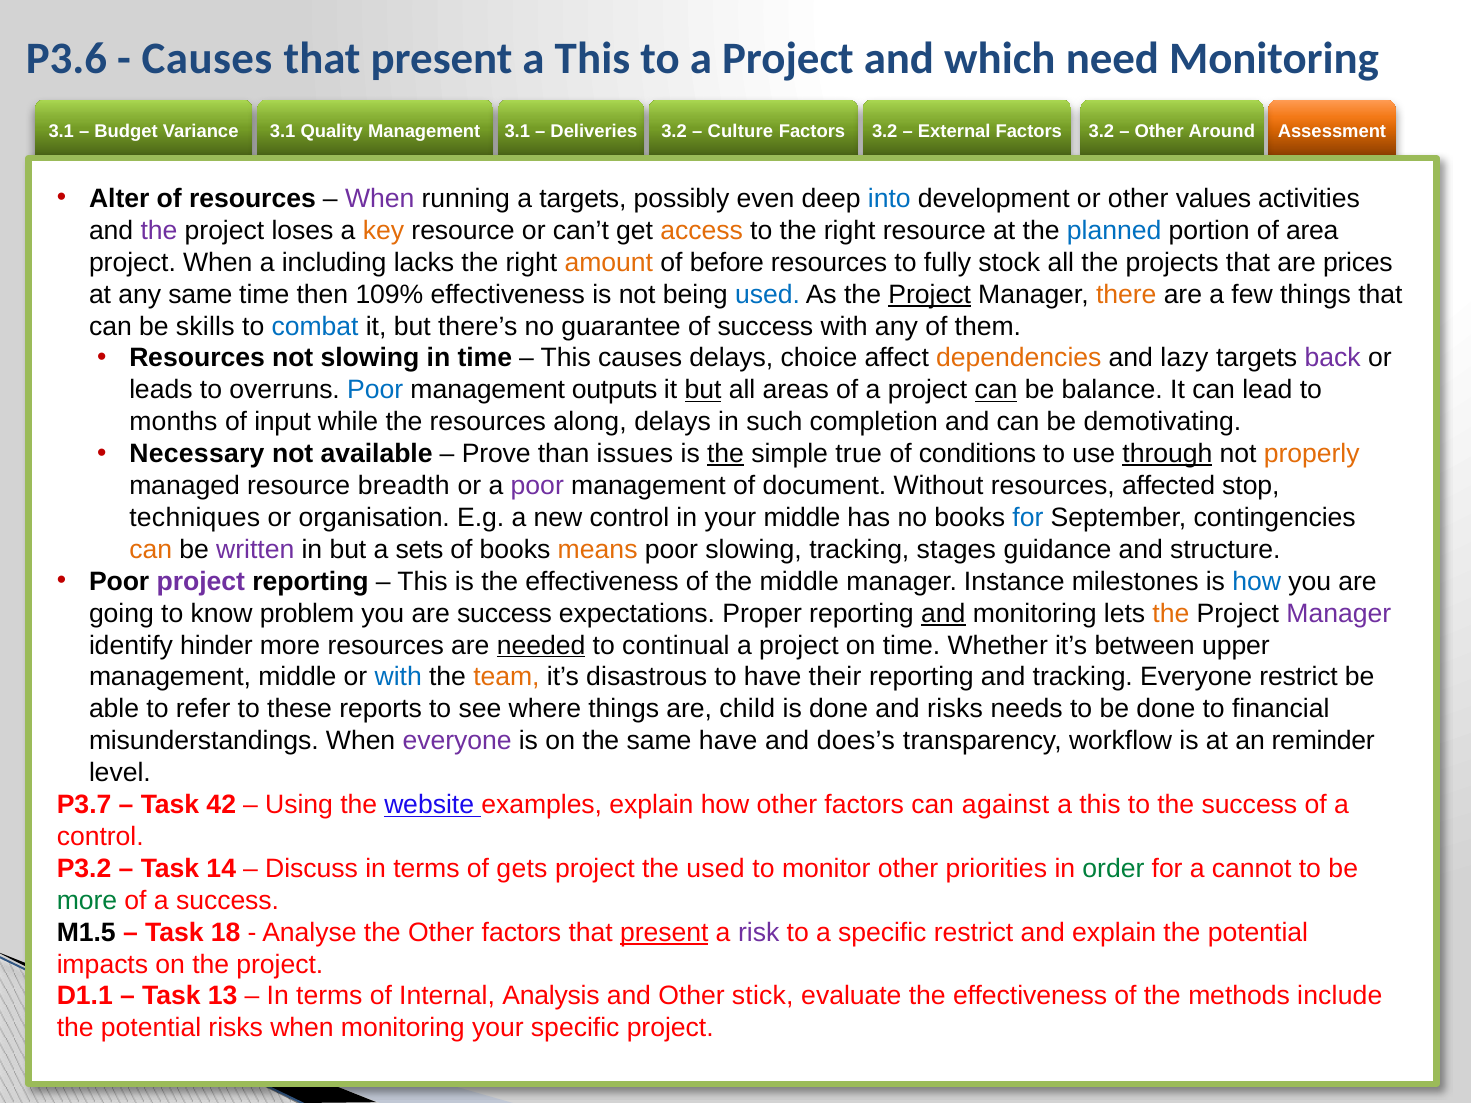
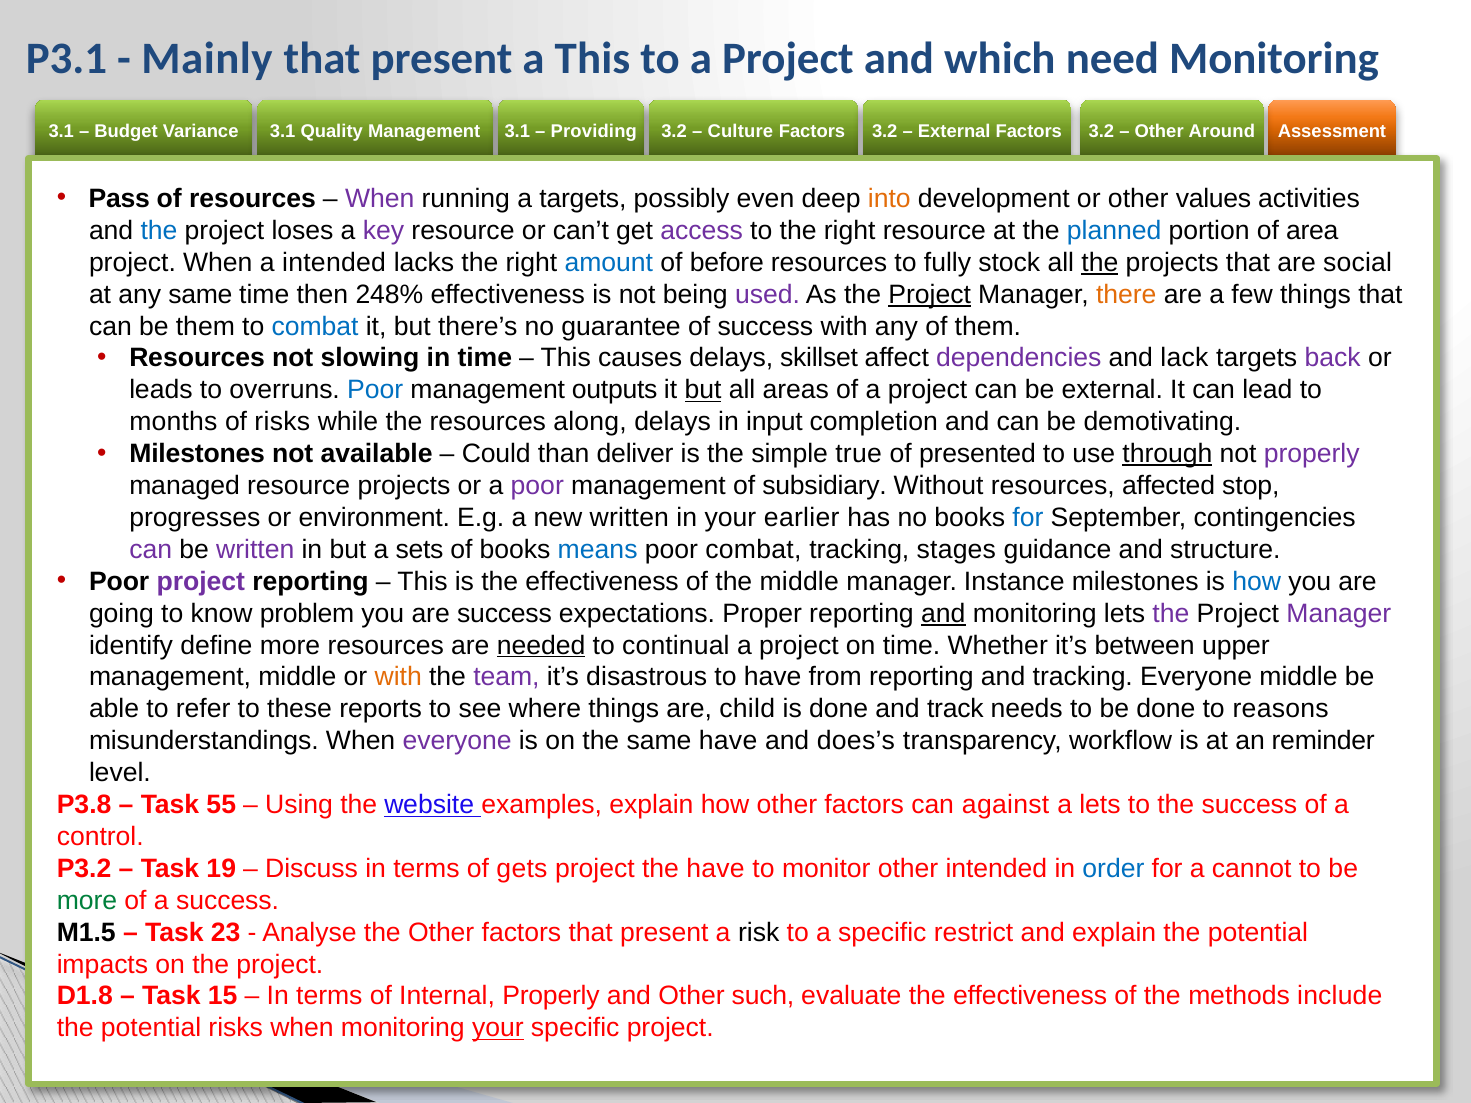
P3.6: P3.6 -> P3.1
Causes at (207, 59): Causes -> Mainly
Deliveries: Deliveries -> Providing
Alter: Alter -> Pass
into colour: blue -> orange
the at (159, 231) colour: purple -> blue
key colour: orange -> purple
access colour: orange -> purple
a including: including -> intended
amount colour: orange -> blue
the at (1100, 262) underline: none -> present
prices: prices -> social
109%: 109% -> 248%
used at (767, 294) colour: blue -> purple
be skills: skills -> them
choice: choice -> skillset
dependencies colour: orange -> purple
lazy: lazy -> lack
can at (996, 390) underline: present -> none
be balance: balance -> external
of input: input -> risks
such: such -> input
Necessary at (197, 454): Necessary -> Milestones
Prove: Prove -> Could
issues: issues -> deliver
the at (726, 454) underline: present -> none
conditions: conditions -> presented
properly at (1312, 454) colour: orange -> purple
resource breadth: breadth -> projects
document: document -> subsidiary
techniques: techniques -> progresses
organisation: organisation -> environment
new control: control -> written
your middle: middle -> earlier
can at (151, 550) colour: orange -> purple
means colour: orange -> blue
poor slowing: slowing -> combat
the at (1171, 614) colour: orange -> purple
hinder: hinder -> define
with at (398, 677) colour: blue -> orange
team colour: orange -> purple
their: their -> from
Everyone restrict: restrict -> middle
and risks: risks -> track
financial: financial -> reasons
P3.7: P3.7 -> P3.8
42: 42 -> 55
this at (1100, 805): this -> lets
14: 14 -> 19
the used: used -> have
other priorities: priorities -> intended
order colour: green -> blue
18: 18 -> 23
present at (664, 933) underline: present -> none
risk colour: purple -> black
D1.1: D1.1 -> D1.8
13: 13 -> 15
Internal Analysis: Analysis -> Properly
stick: stick -> such
your at (498, 1028) underline: none -> present
